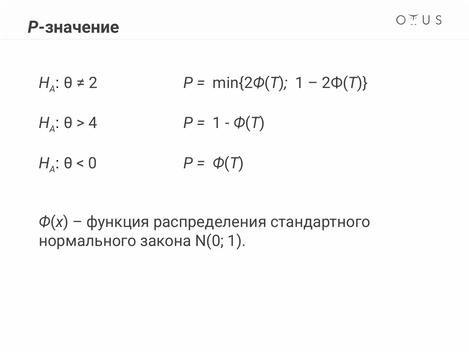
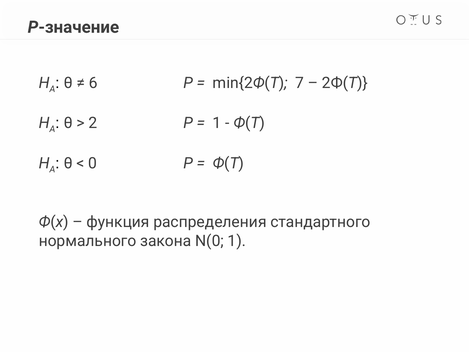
2: 2 -> 6
min{2Ф(T 1: 1 -> 7
4: 4 -> 2
